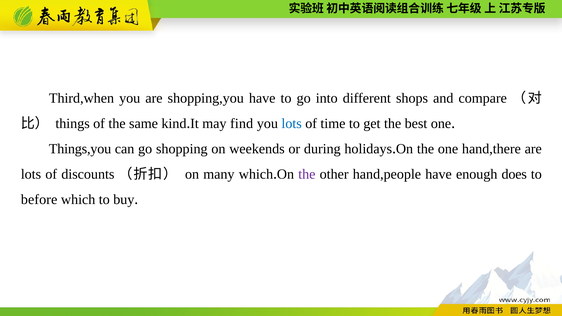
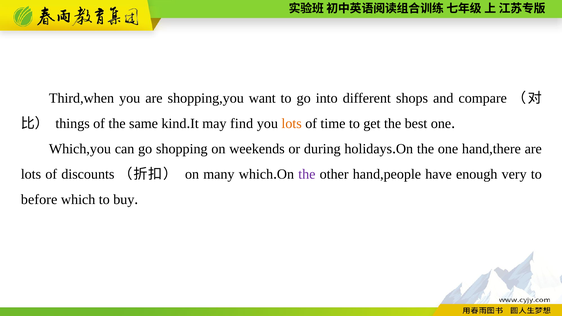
shopping,you have: have -> want
lots at (292, 124) colour: blue -> orange
Things,you: Things,you -> Which,you
does: does -> very
